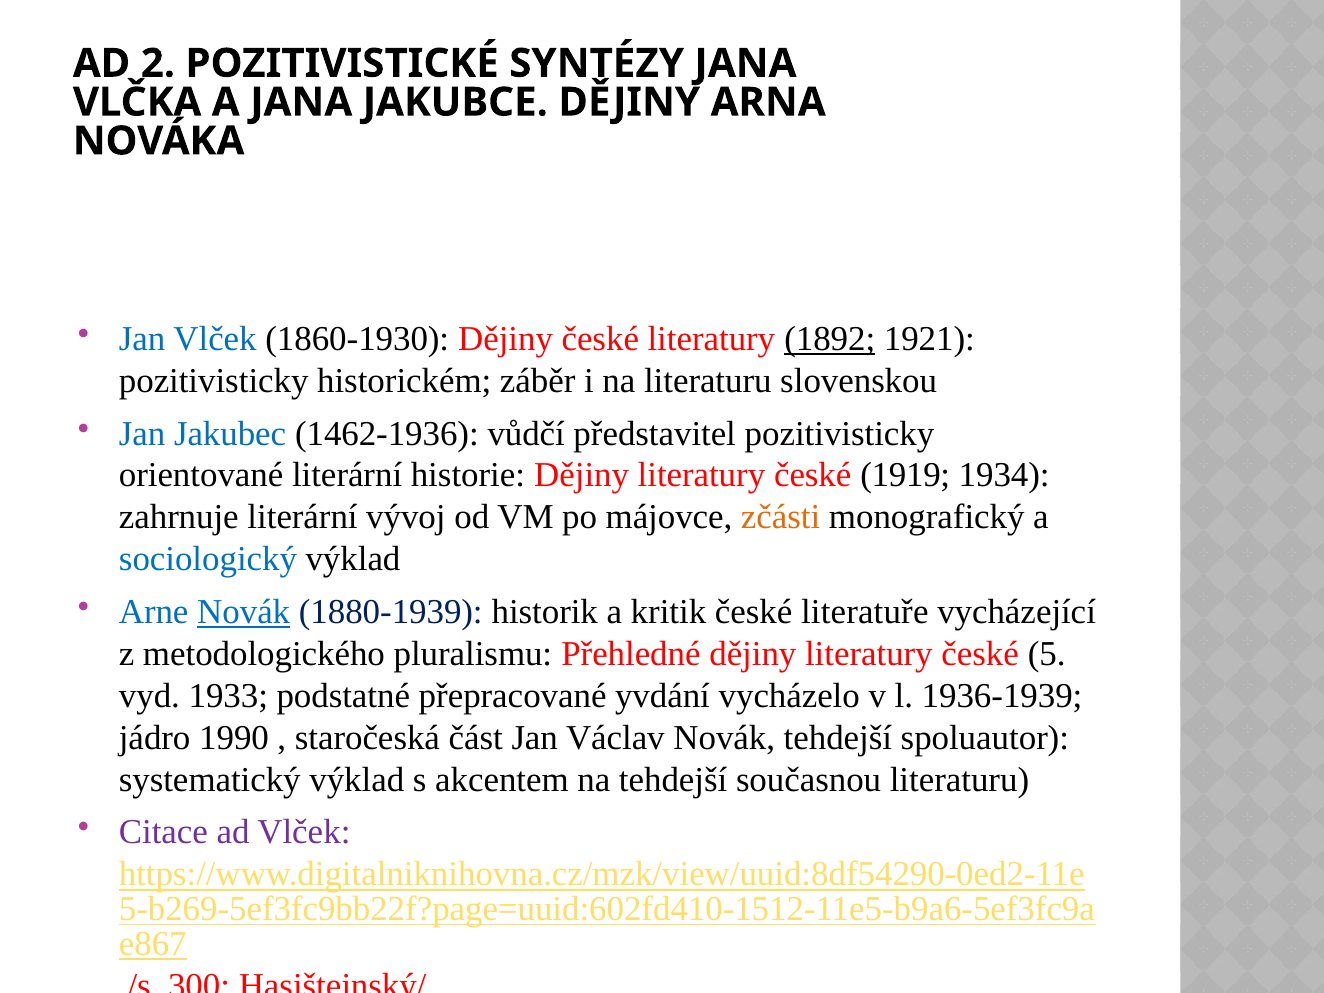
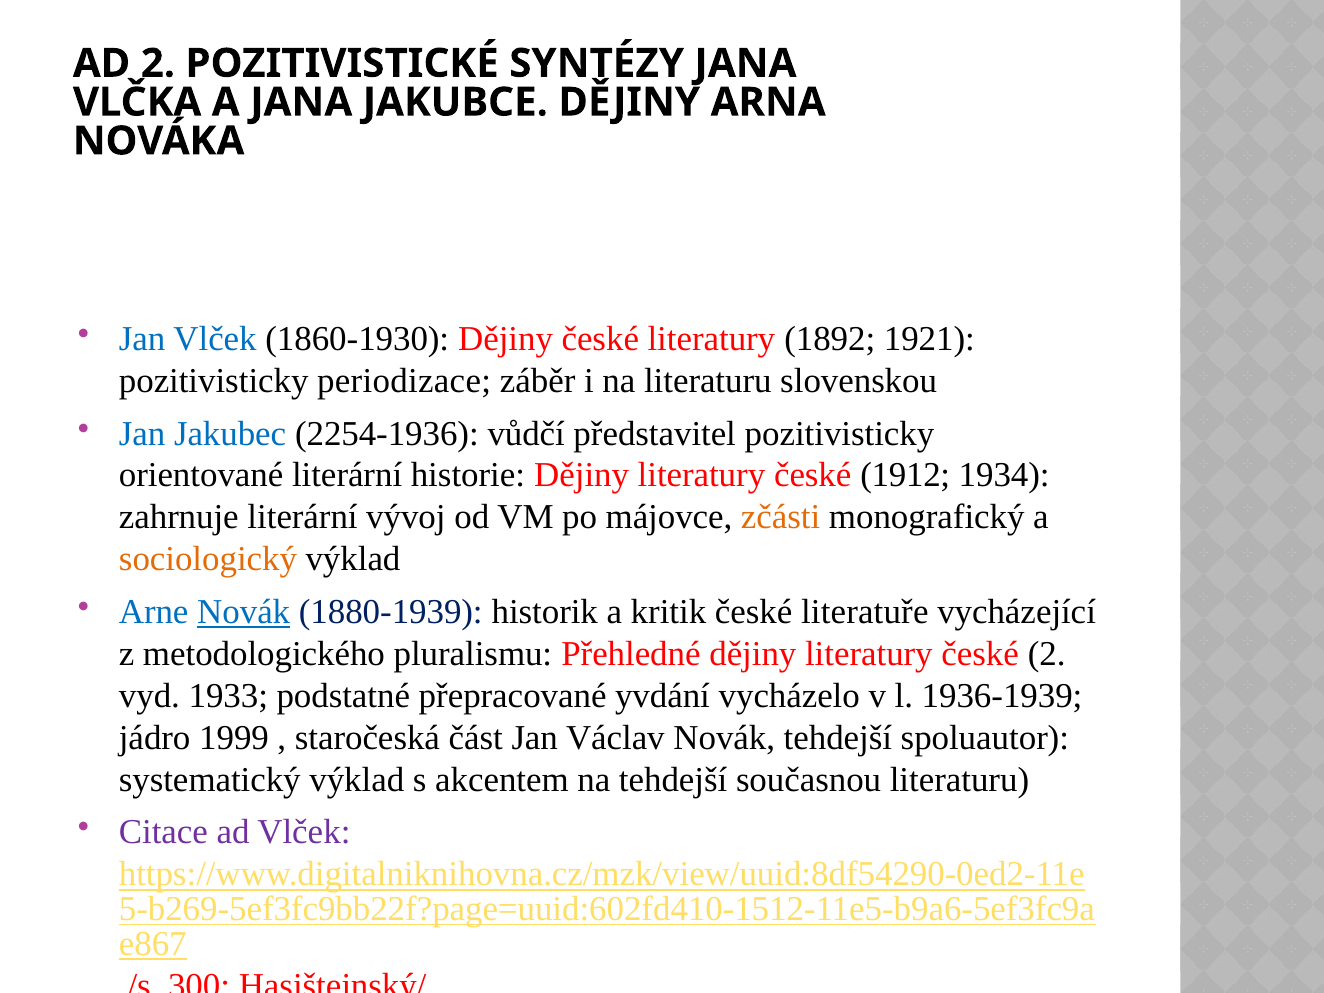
1892 underline: present -> none
historickém: historickém -> periodizace
1462-1936: 1462-1936 -> 2254-1936
1919: 1919 -> 1912
sociologický colour: blue -> orange
české 5: 5 -> 2
1990: 1990 -> 1999
